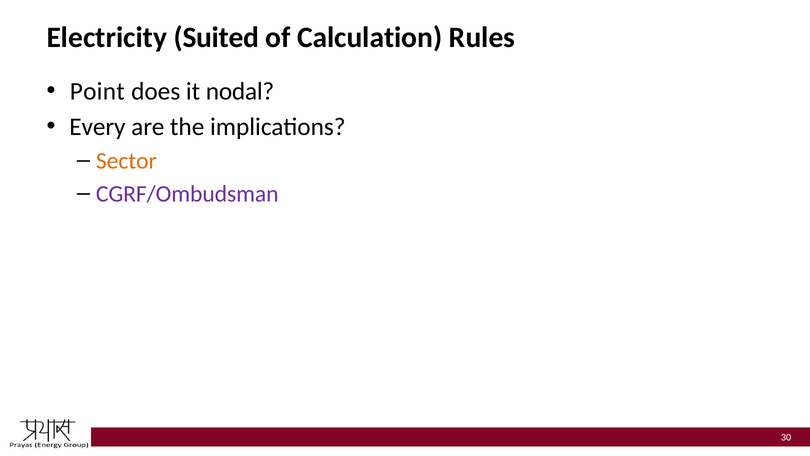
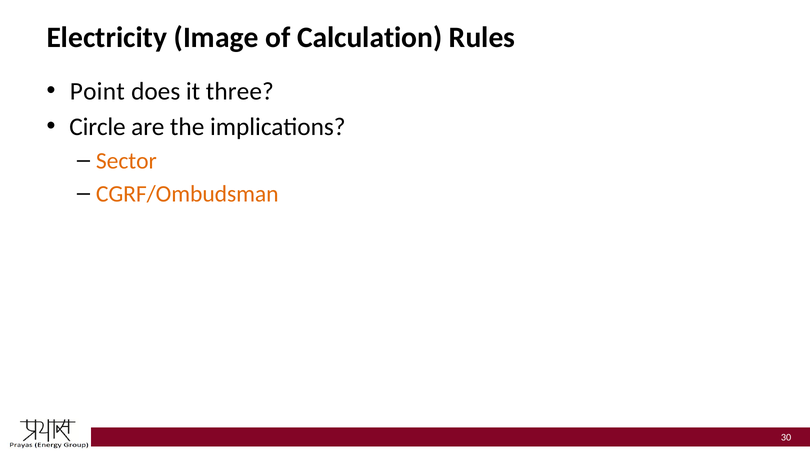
Suited: Suited -> Image
nodal: nodal -> three
Every: Every -> Circle
CGRF/Ombudsman colour: purple -> orange
